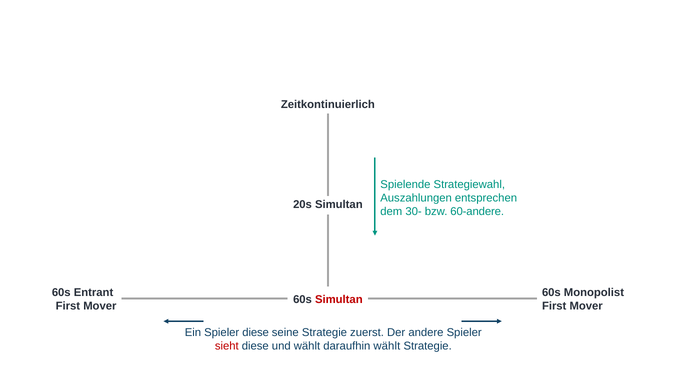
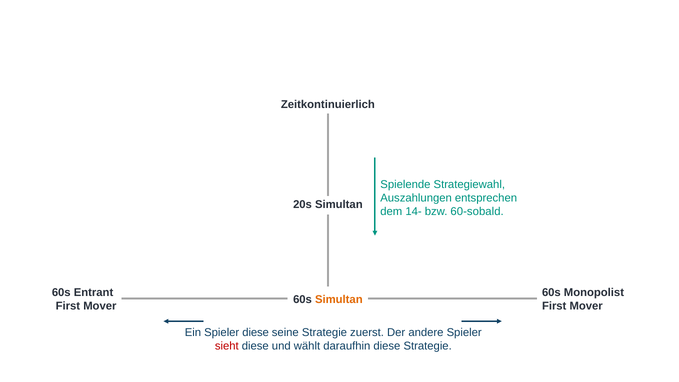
30-: 30- -> 14-
60-andere: 60-andere -> 60-sobald
Simultan at (339, 299) colour: red -> orange
daraufhin wählt: wählt -> diese
